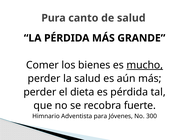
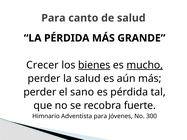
Pura at (53, 18): Pura -> Para
Comer: Comer -> Crecer
bienes underline: none -> present
dieta: dieta -> sano
